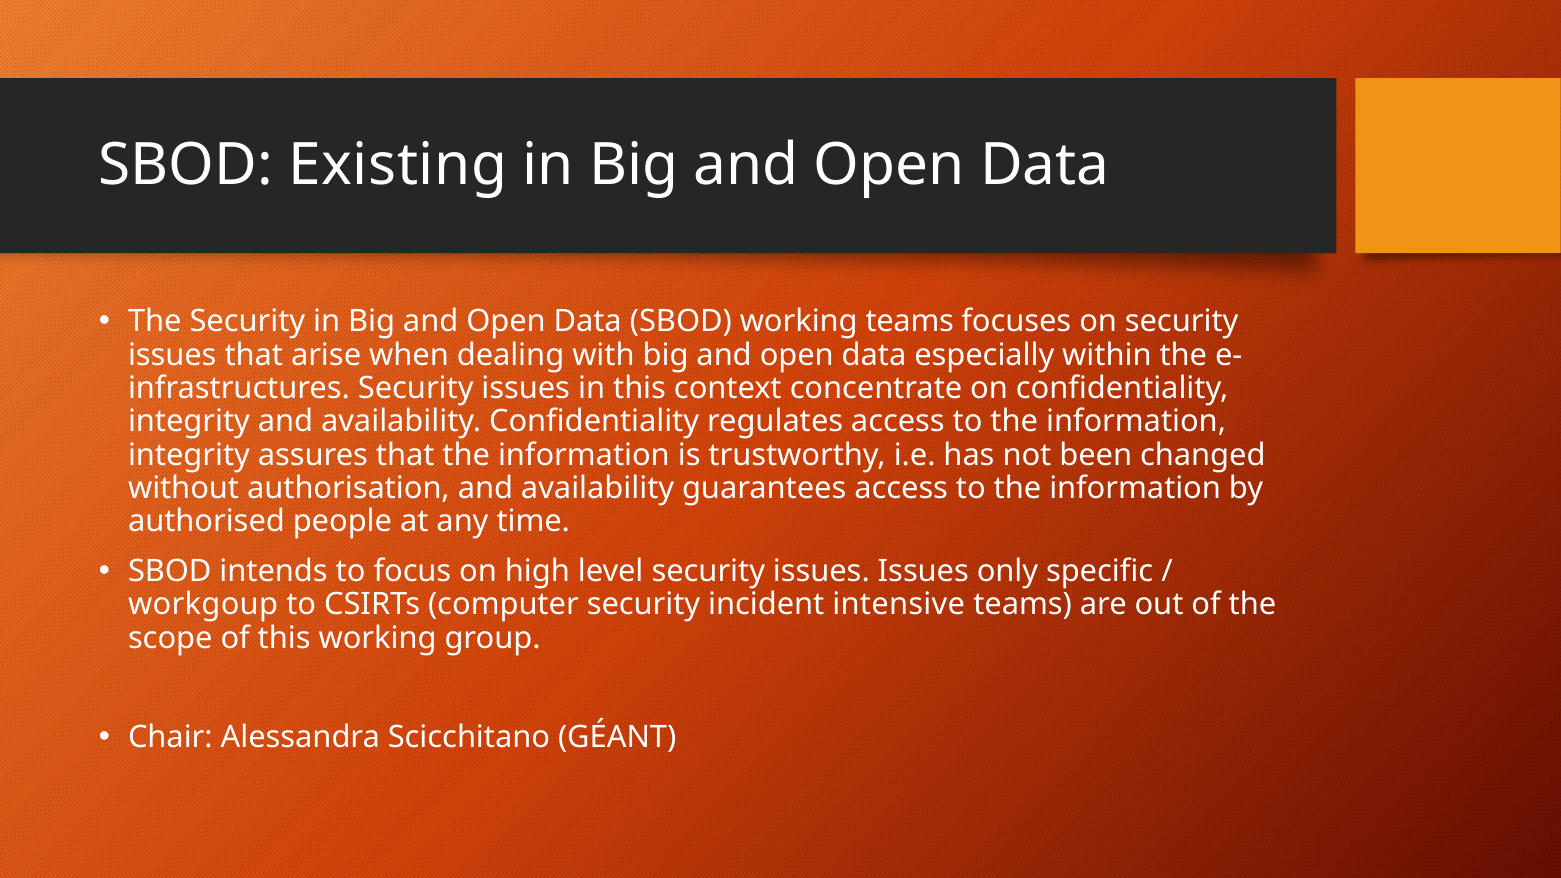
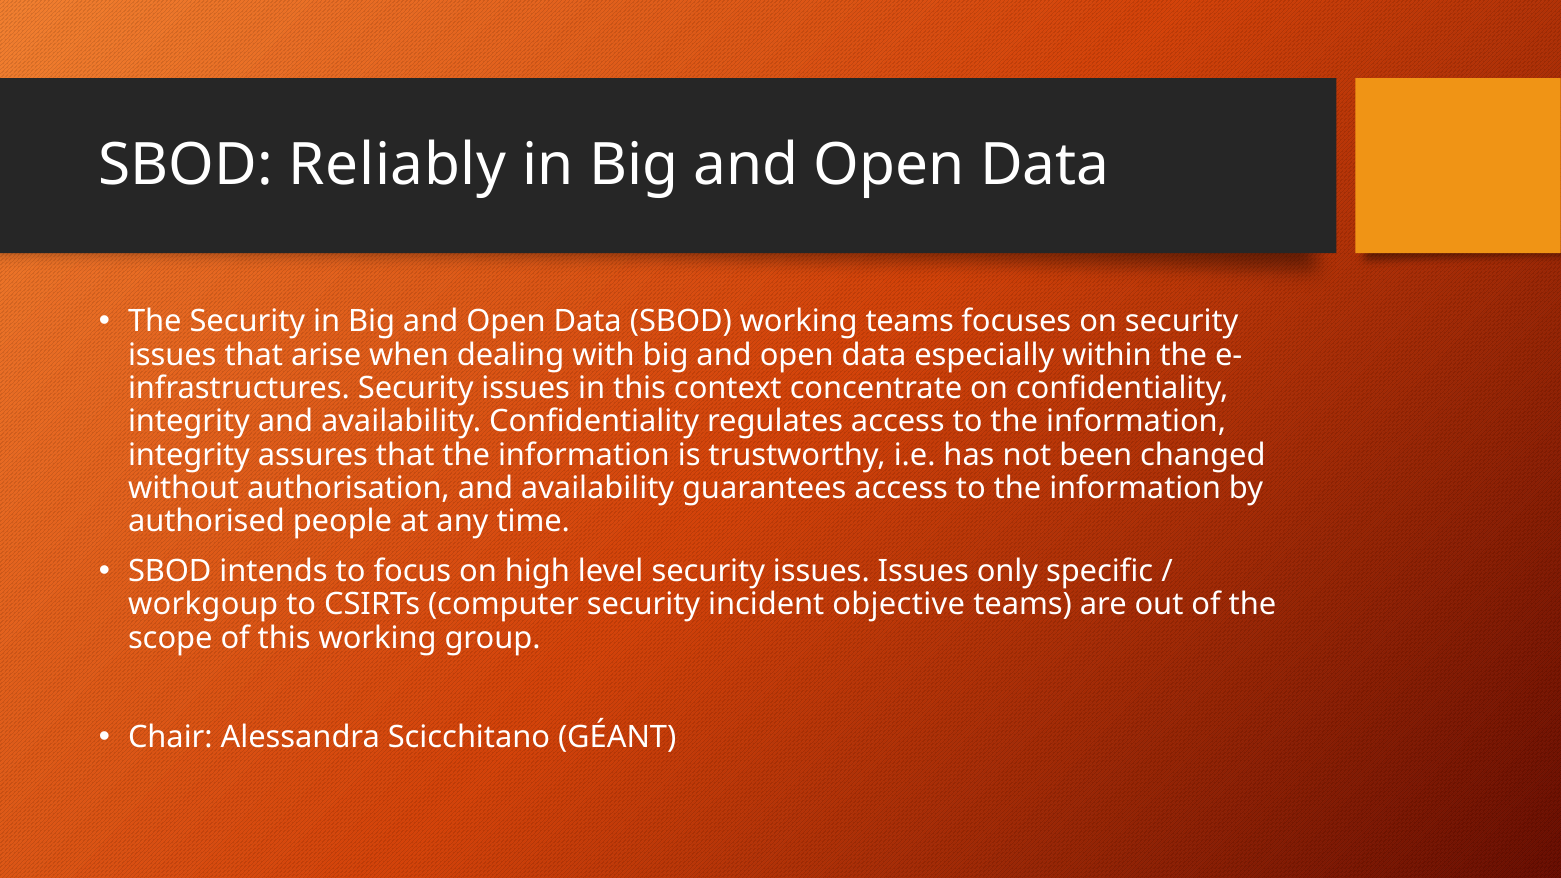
Existing: Existing -> Reliably
intensive: intensive -> objective
